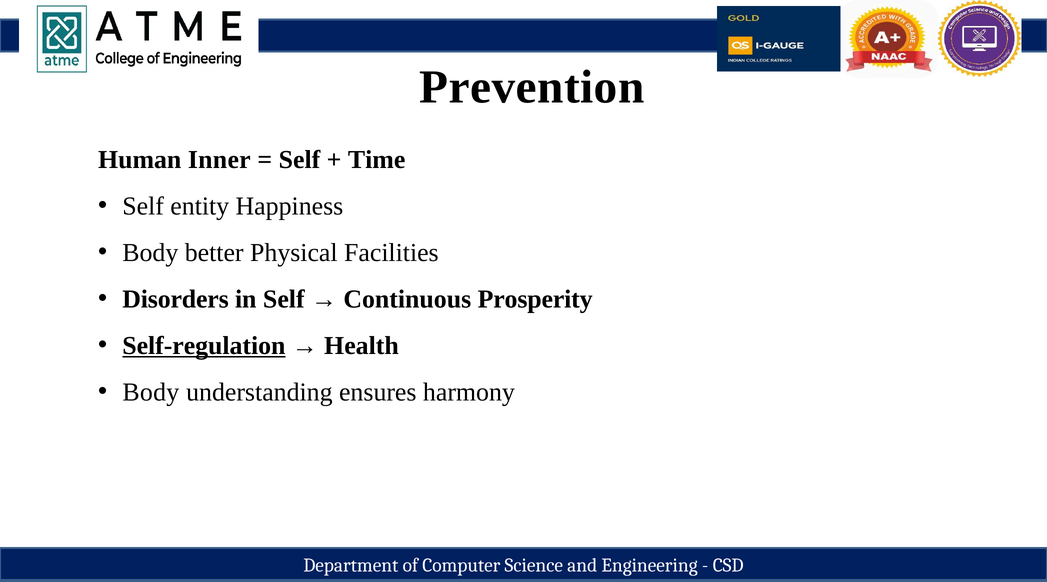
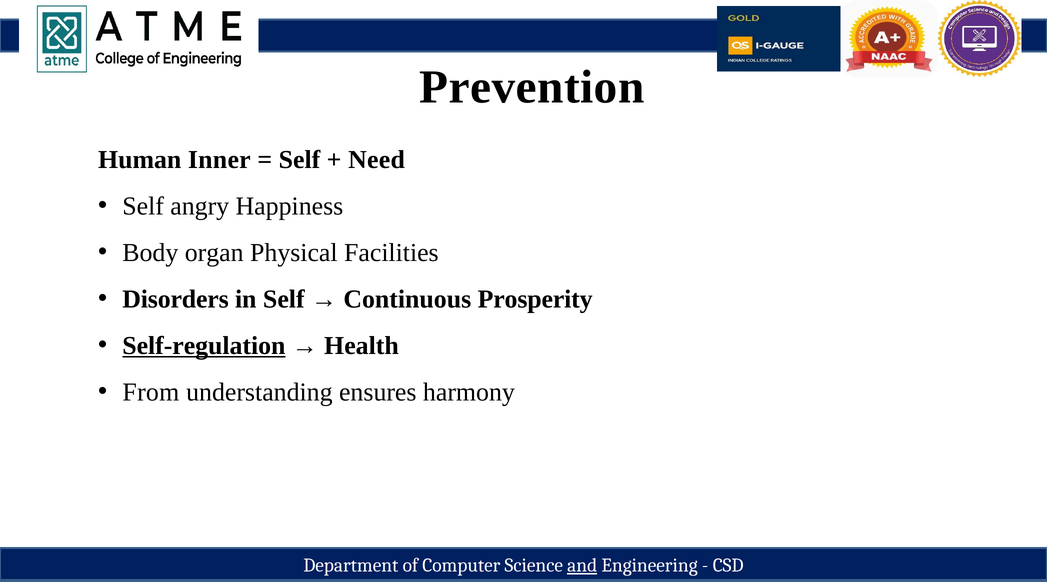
Time: Time -> Need
entity: entity -> angry
better: better -> organ
Body at (151, 392): Body -> From
and underline: none -> present
